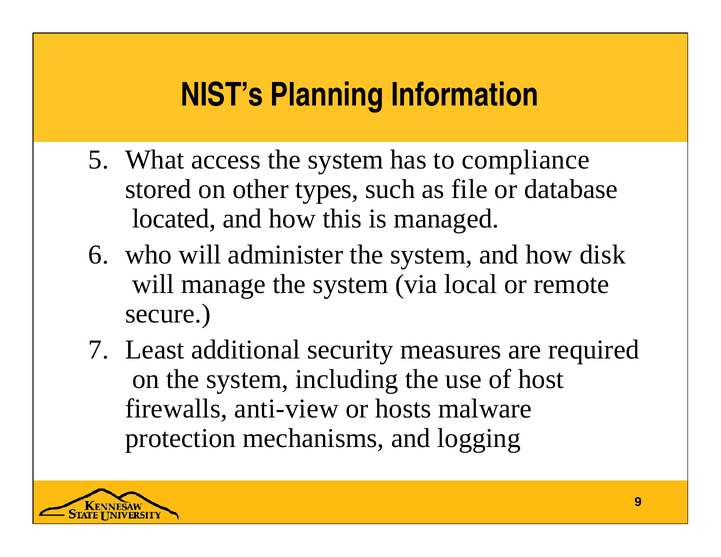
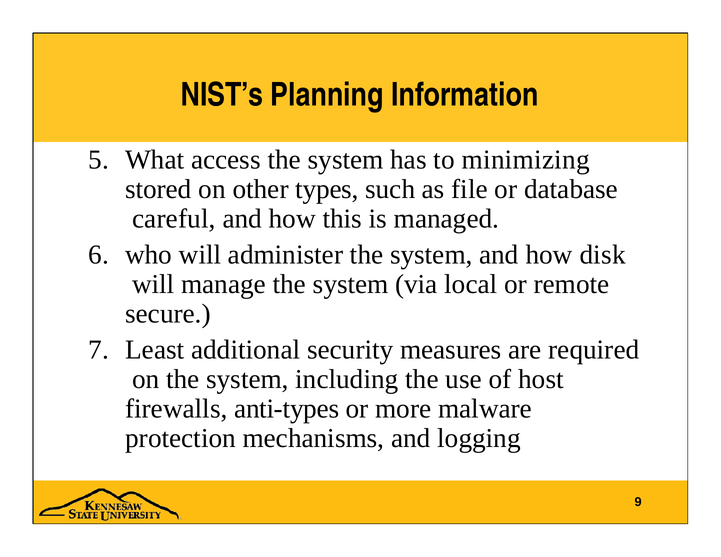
compliance: compliance -> minimizing
located: located -> careful
anti-view: anti-view -> anti-types
hosts: hosts -> more
